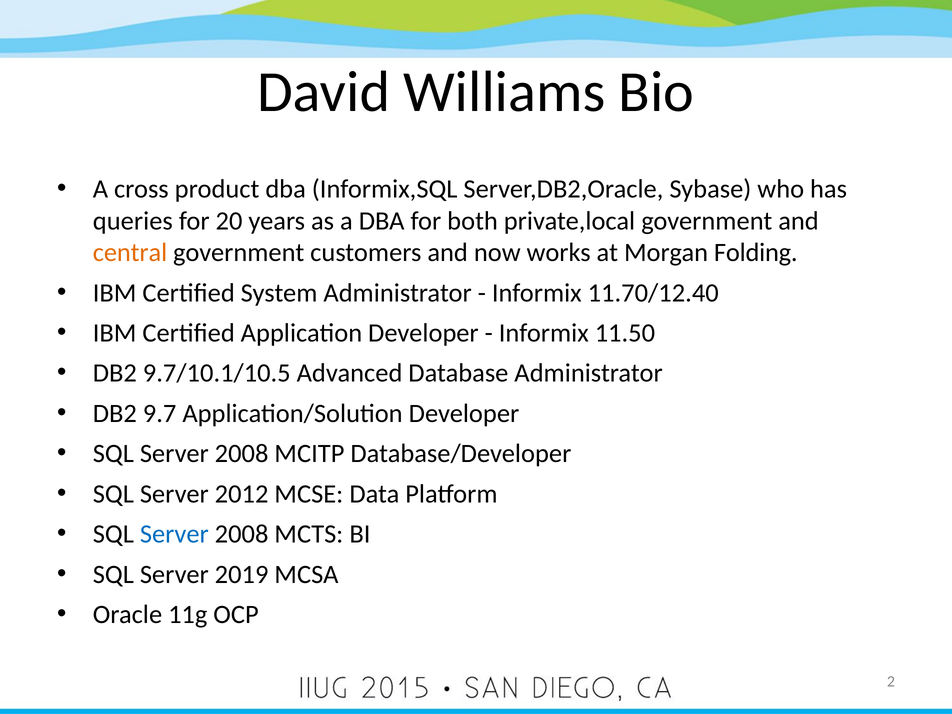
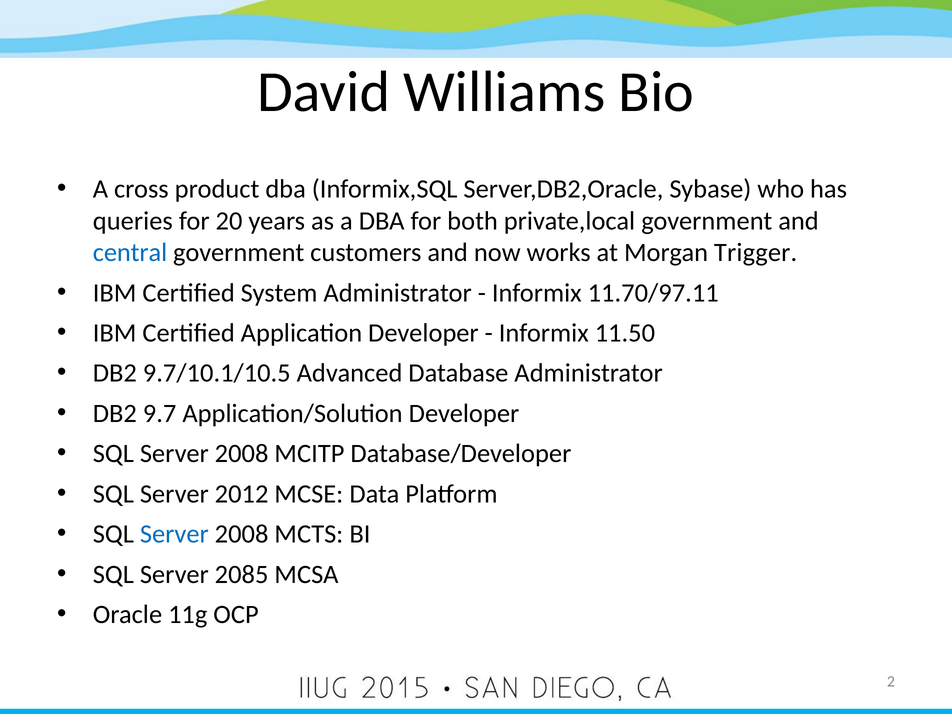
central colour: orange -> blue
Folding: Folding -> Trigger
11.70/12.40: 11.70/12.40 -> 11.70/97.11
2019: 2019 -> 2085
